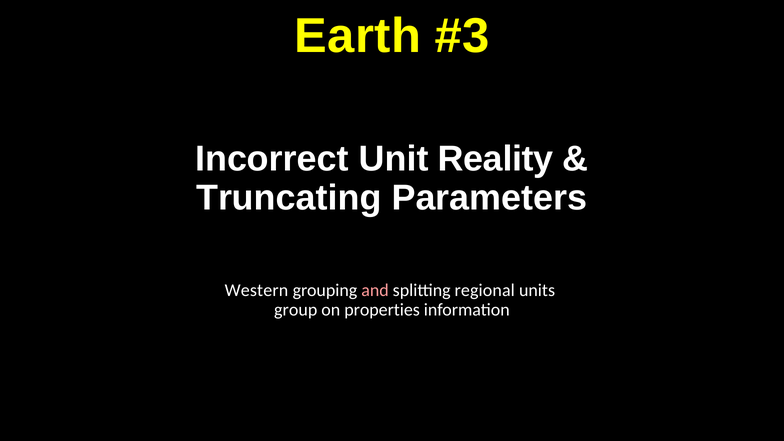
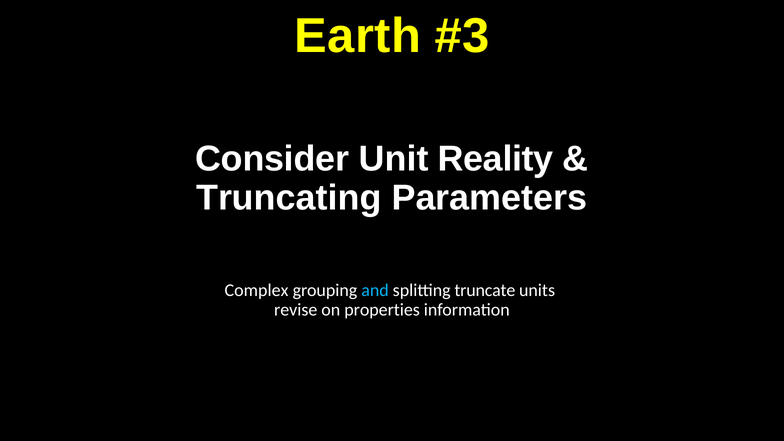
Incorrect: Incorrect -> Consider
Western: Western -> Complex
and colour: pink -> light blue
regional: regional -> truncate
group: group -> revise
